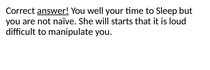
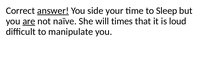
well: well -> side
are underline: none -> present
starts: starts -> times
